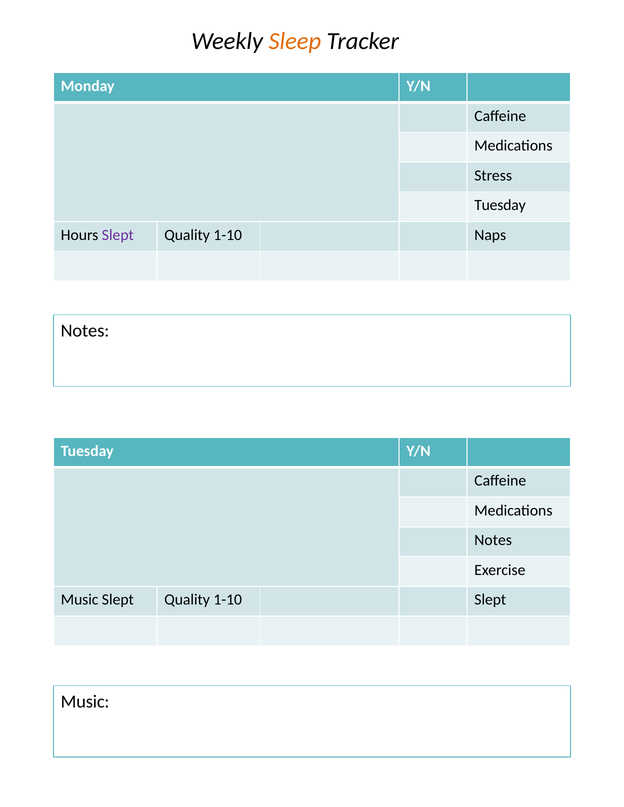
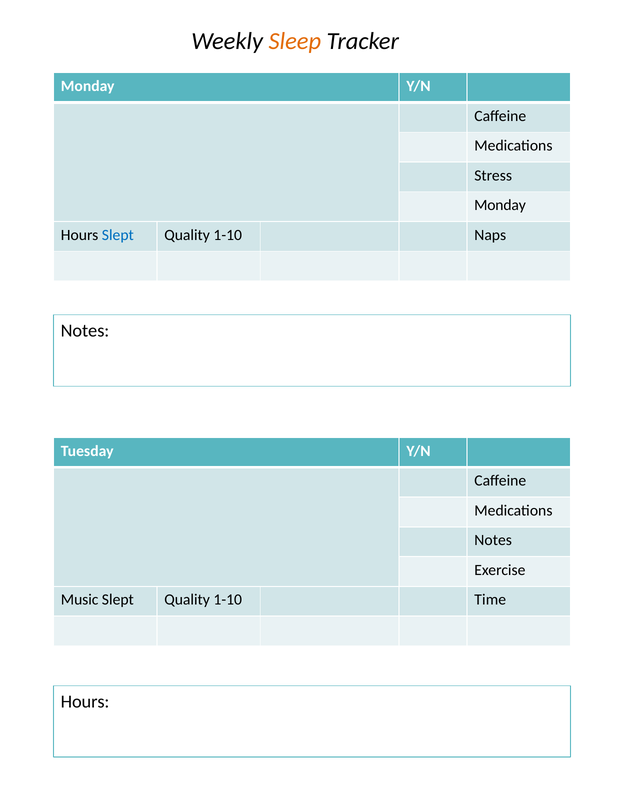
Tuesday at (500, 205): Tuesday -> Monday
Slept at (118, 235) colour: purple -> blue
1-10 Slept: Slept -> Time
Music at (85, 702): Music -> Hours
